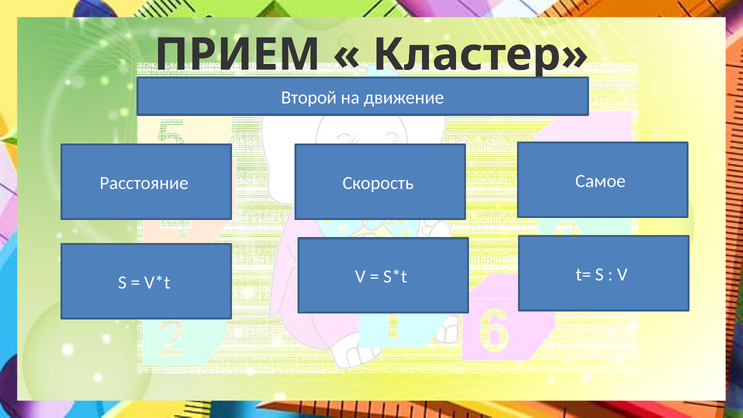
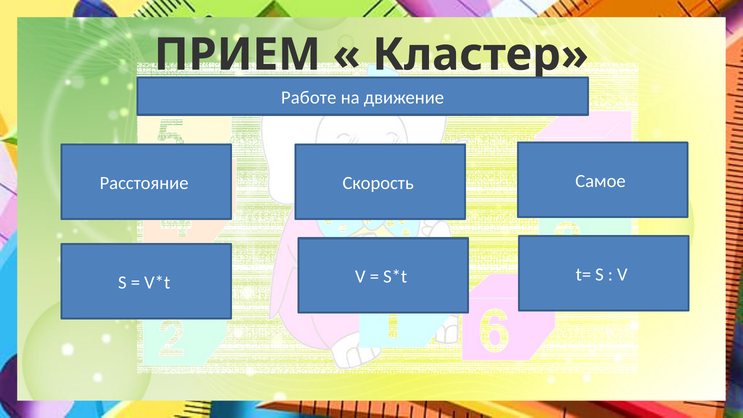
Второй: Второй -> Работе
